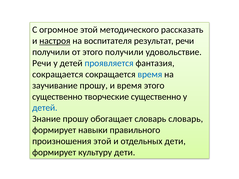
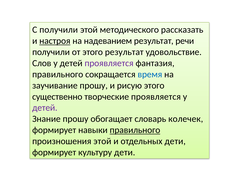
С огромное: огромное -> получили
воспитателя: воспитателя -> надеванием
этого получили: получили -> результат
Речи at (42, 63): Речи -> Слов
проявляется at (109, 63) colour: blue -> purple
сокращается at (58, 74): сокращается -> правильного
и время: время -> рисую
творческие существенно: существенно -> проявляется
детей at (45, 108) colour: blue -> purple
словарь словарь: словарь -> колечек
правильного at (135, 130) underline: none -> present
